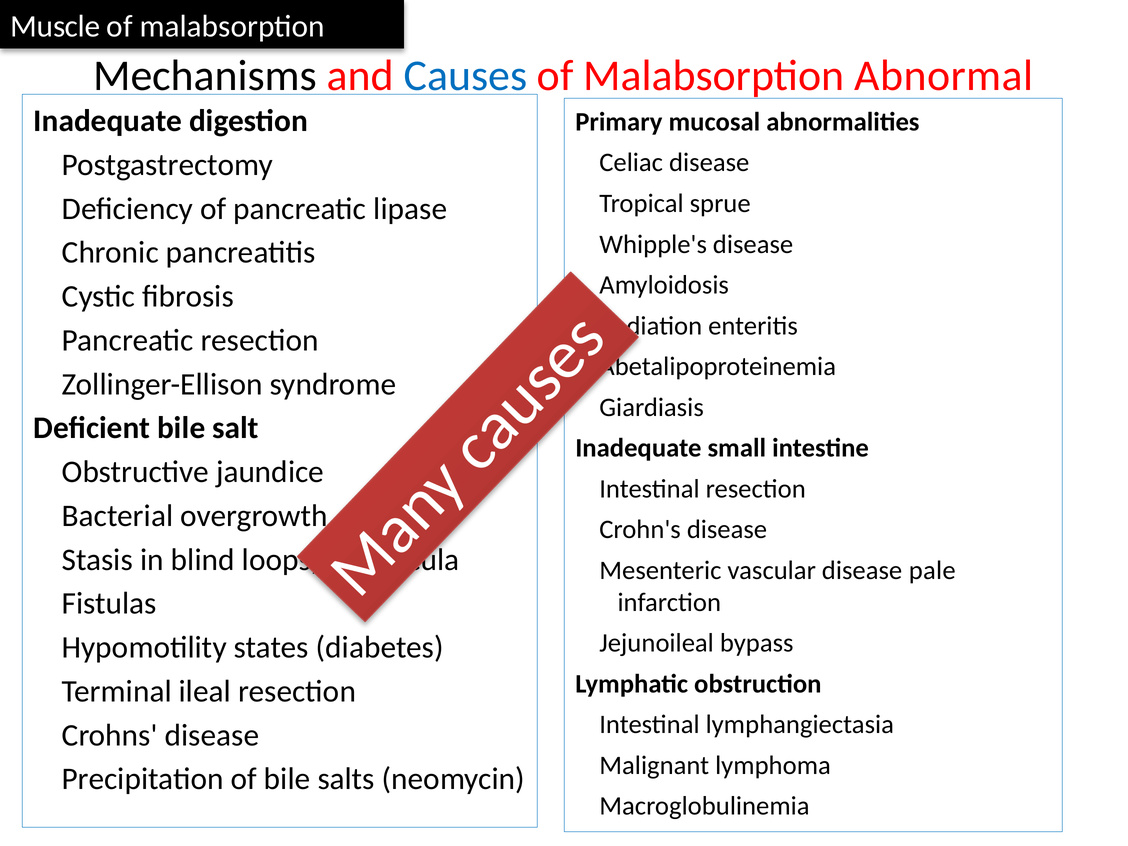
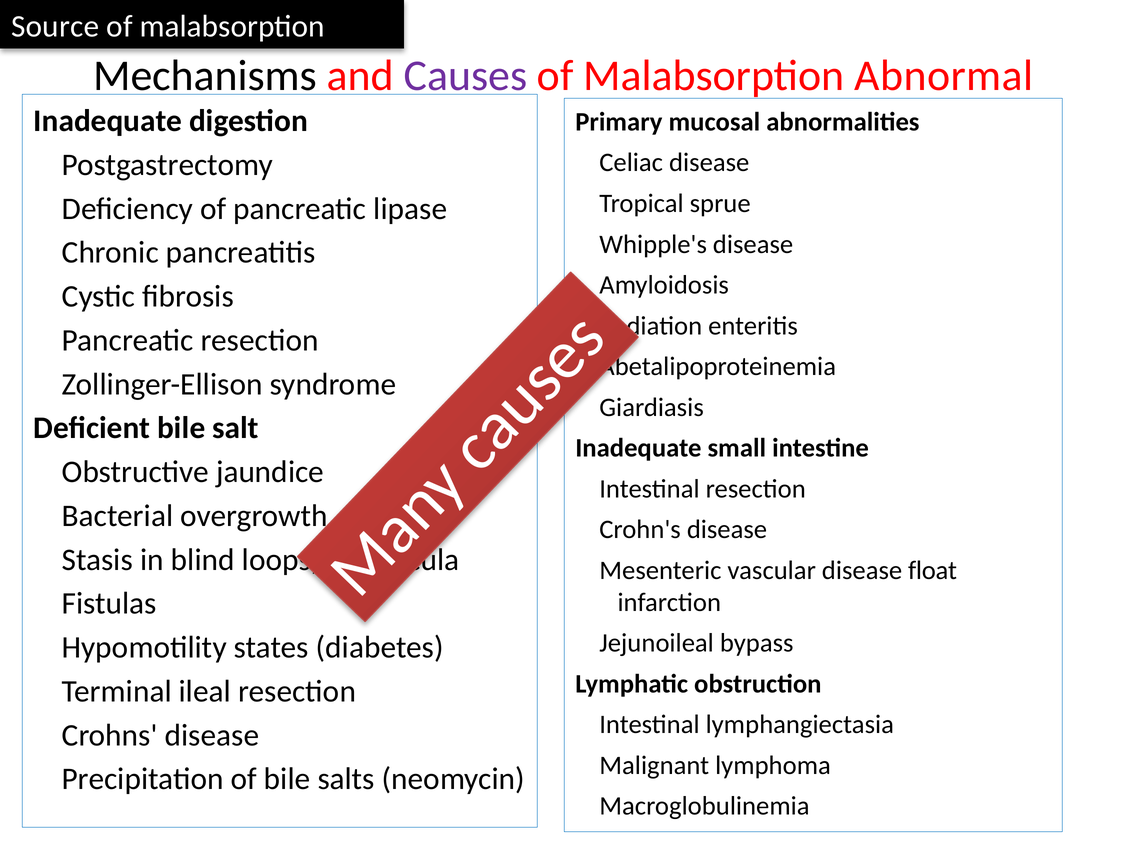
Muscle: Muscle -> Source
Causes colour: blue -> purple
pale: pale -> float
